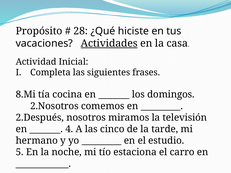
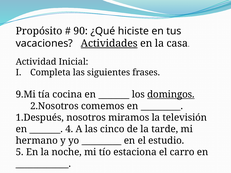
28: 28 -> 90
8.Mi: 8.Mi -> 9.Mi
domingos underline: none -> present
2.Después: 2.Después -> 1.Después
